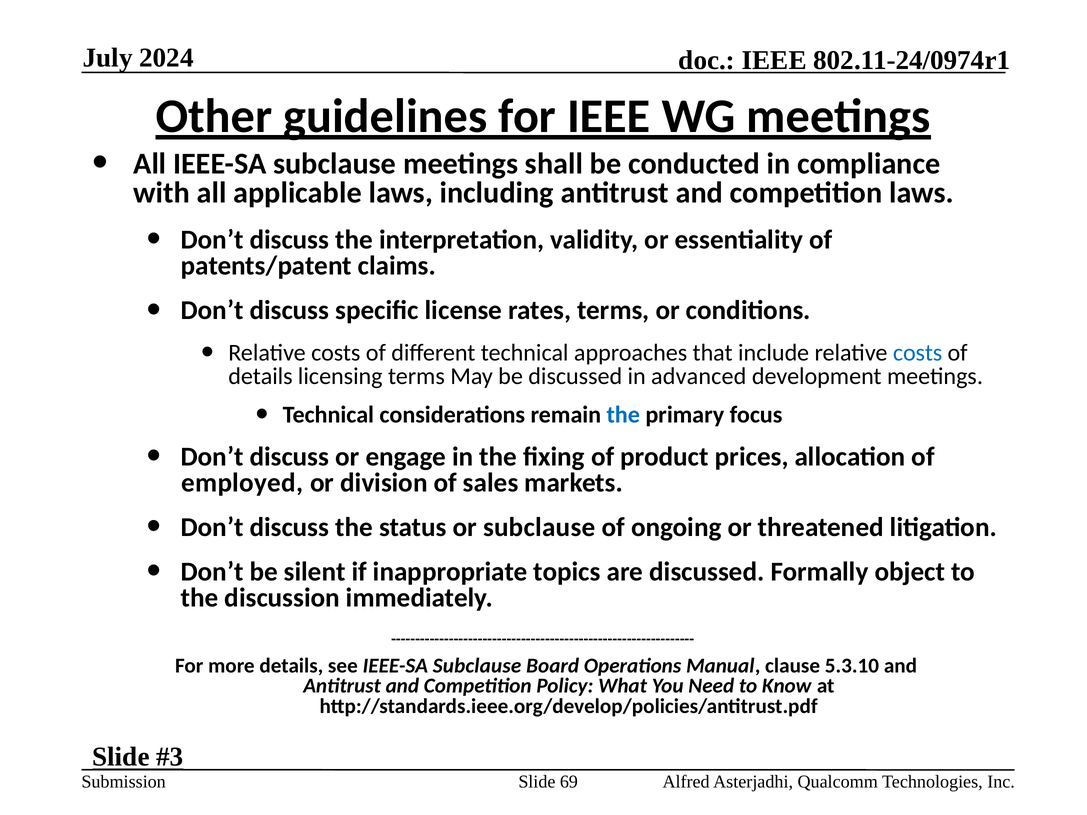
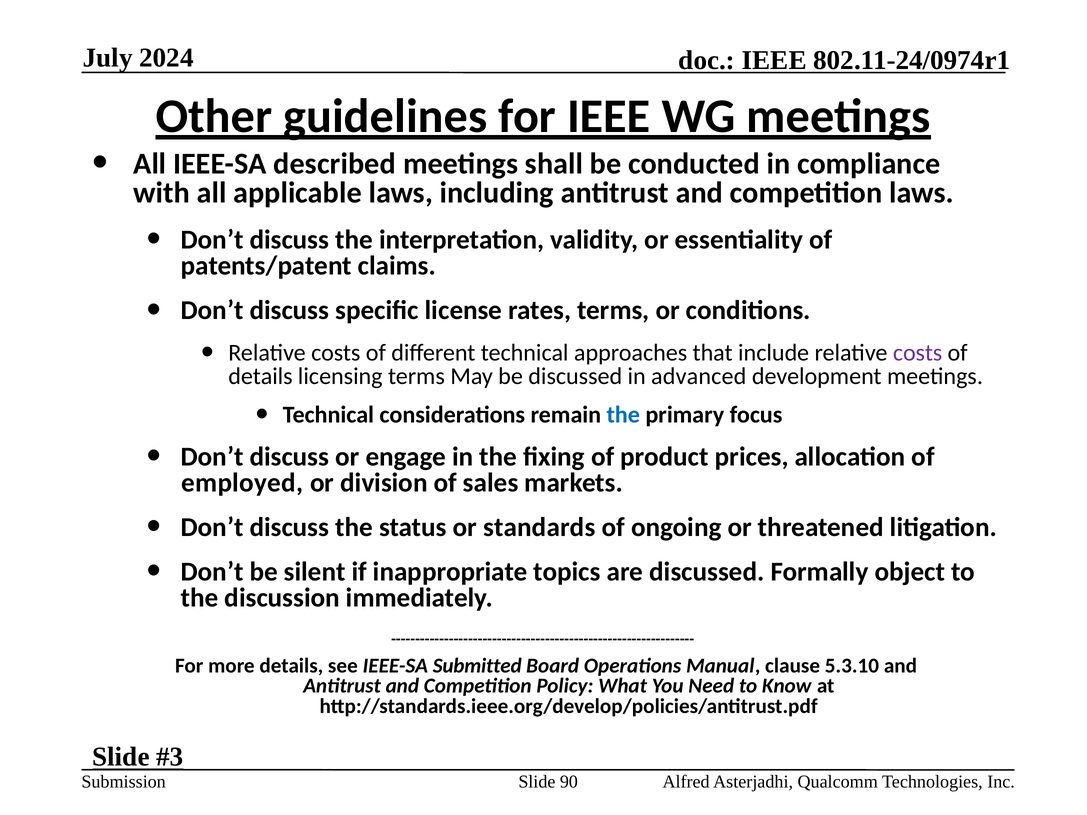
All IEEE-SA subclause: subclause -> described
costs at (918, 353) colour: blue -> purple
or subclause: subclause -> standards
see IEEE-SA Subclause: Subclause -> Submitted
69: 69 -> 90
